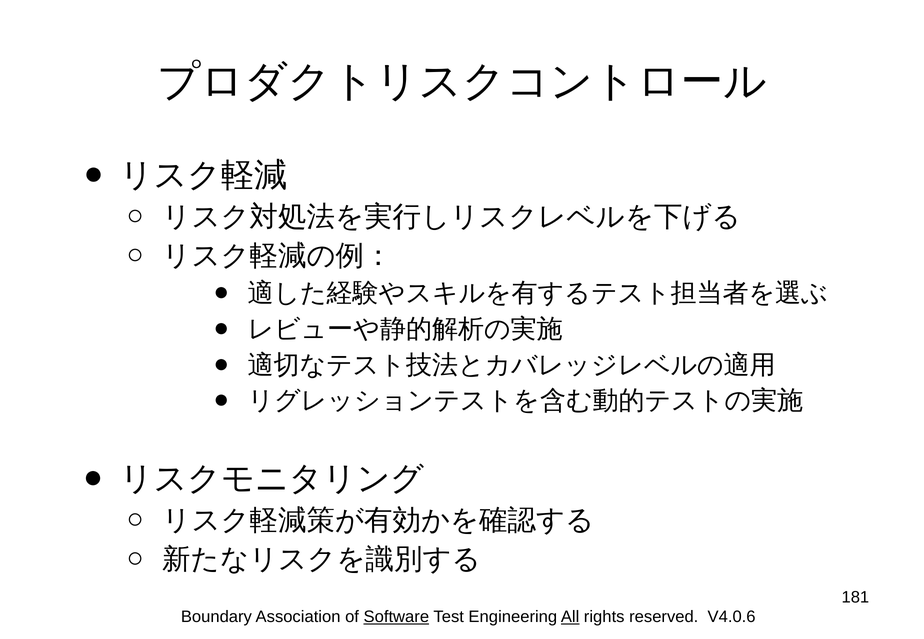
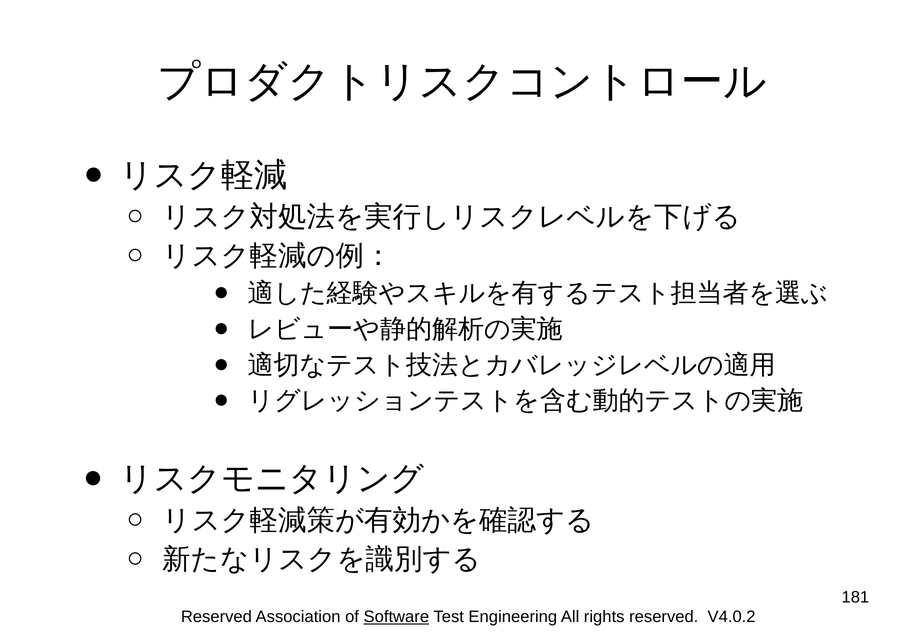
Boundary at (216, 617): Boundary -> Reserved
All underline: present -> none
V4.0.6: V4.0.6 -> V4.0.2
